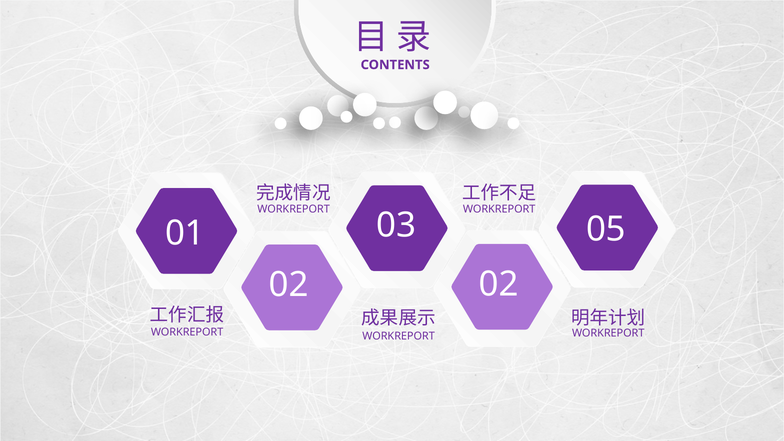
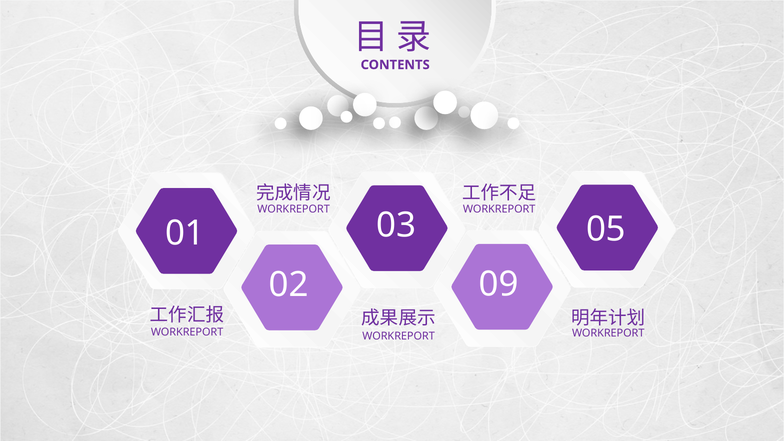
02 02: 02 -> 09
